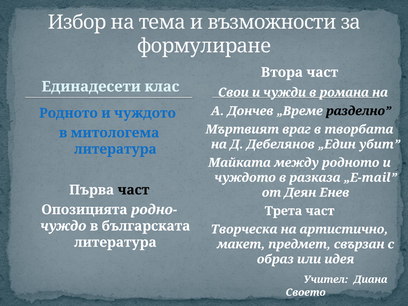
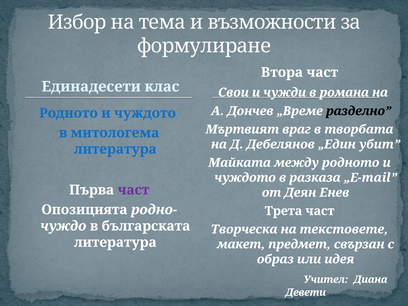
част at (133, 190) colour: black -> purple
артистично: артистично -> текстовете
Своето: Своето -> Девети
